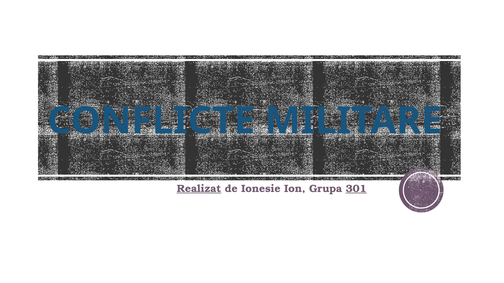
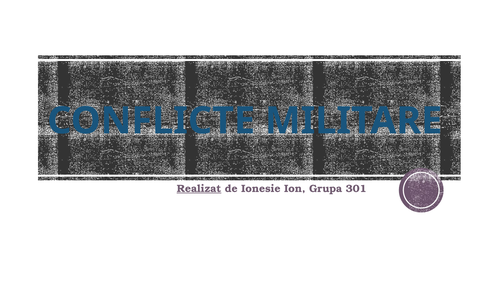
301 underline: present -> none
